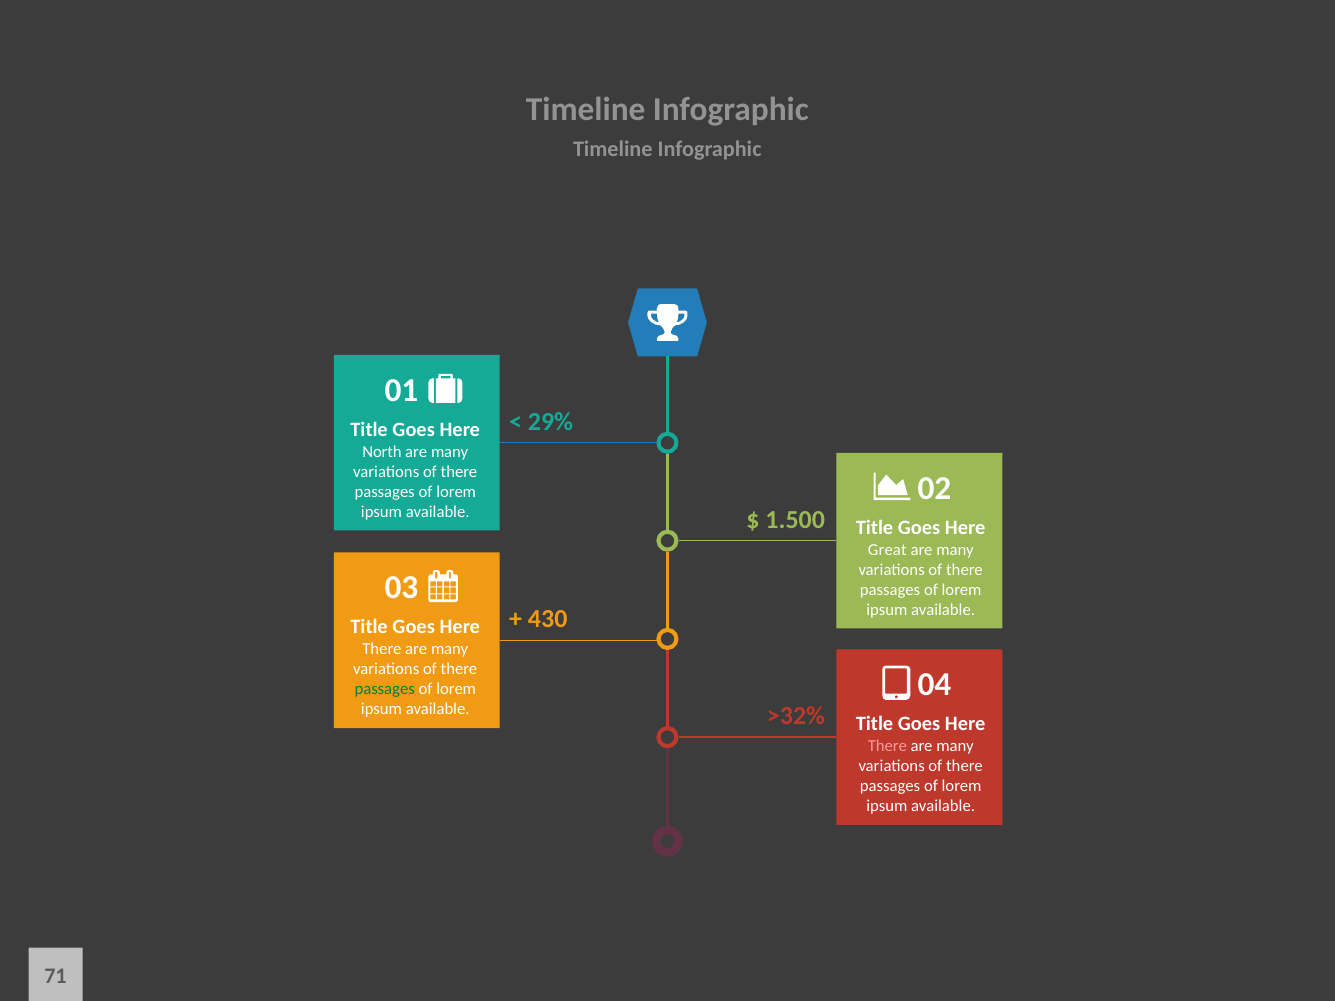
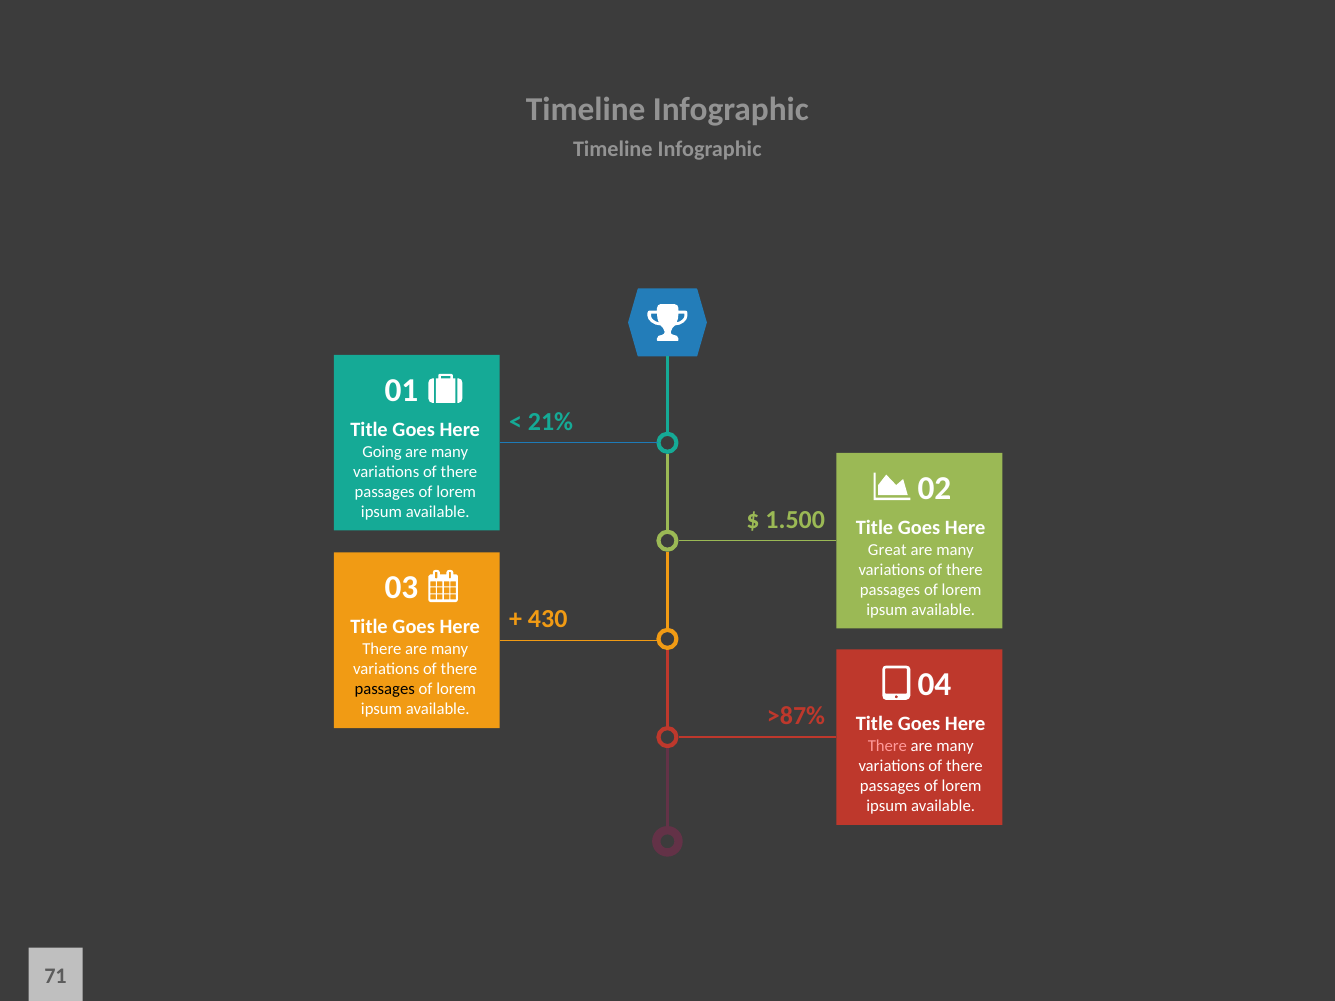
29%: 29% -> 21%
North: North -> Going
passages at (385, 689) colour: green -> black
>32%: >32% -> >87%
